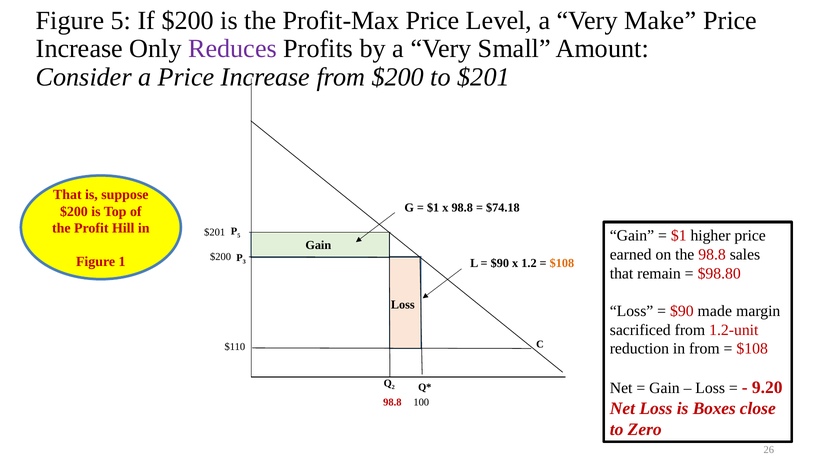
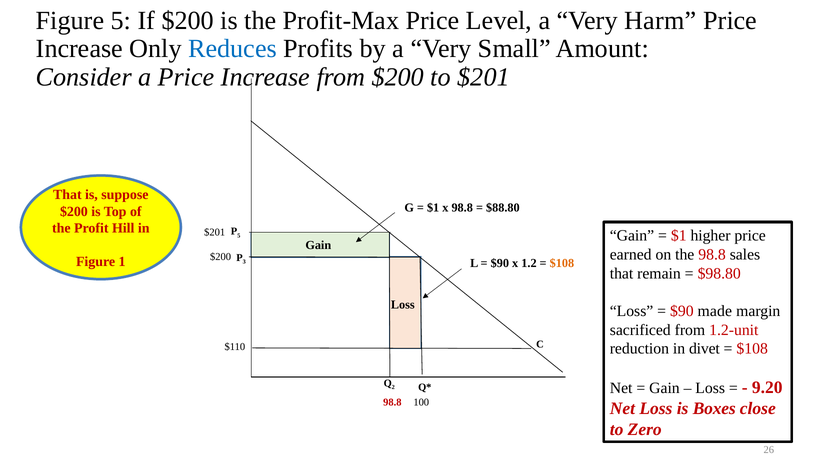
Make: Make -> Harm
Reduces colour: purple -> blue
$74.18: $74.18 -> $88.80
in from: from -> divet
